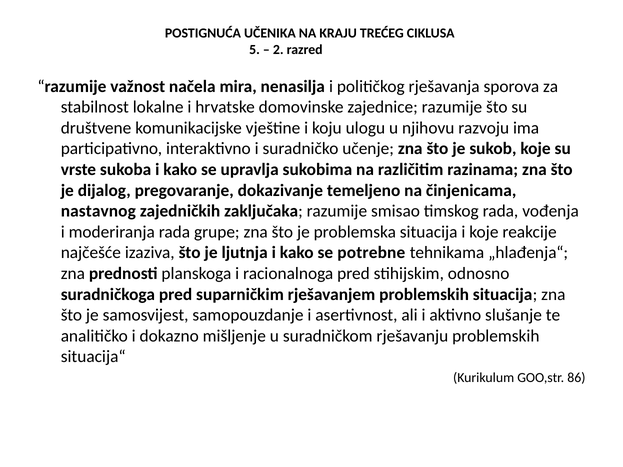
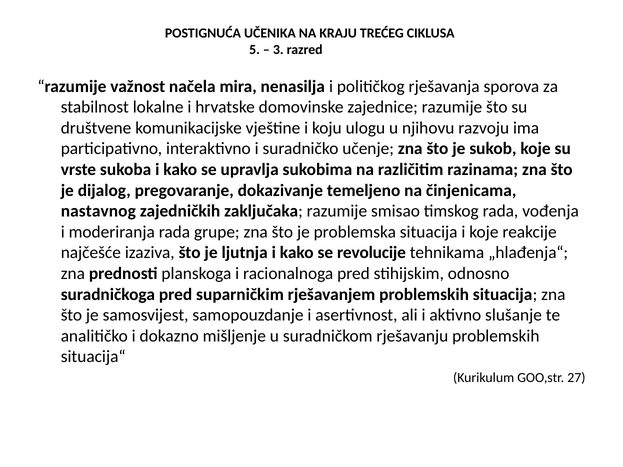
2: 2 -> 3
potrebne: potrebne -> revolucije
86: 86 -> 27
